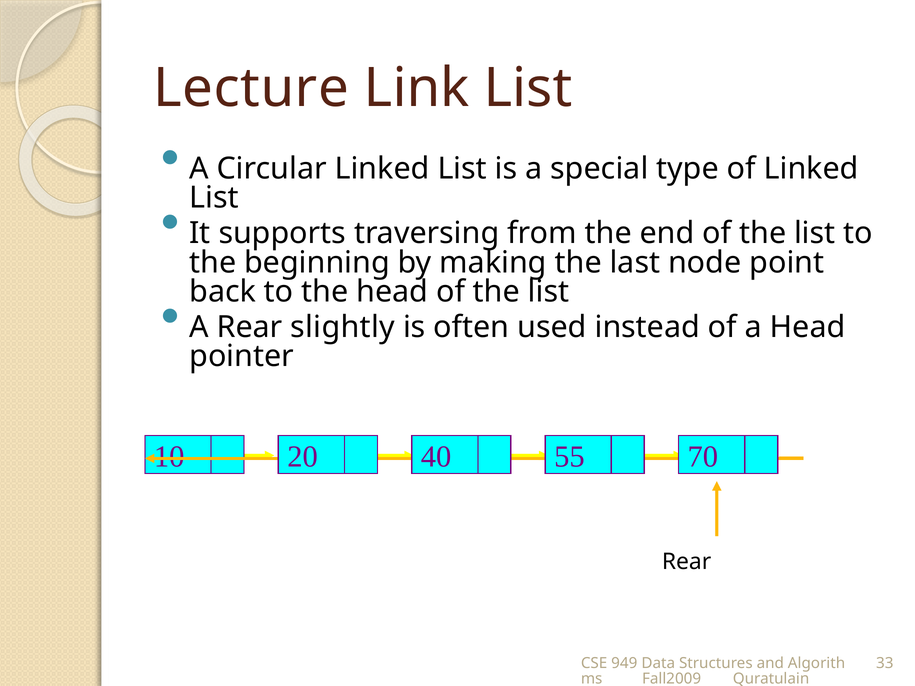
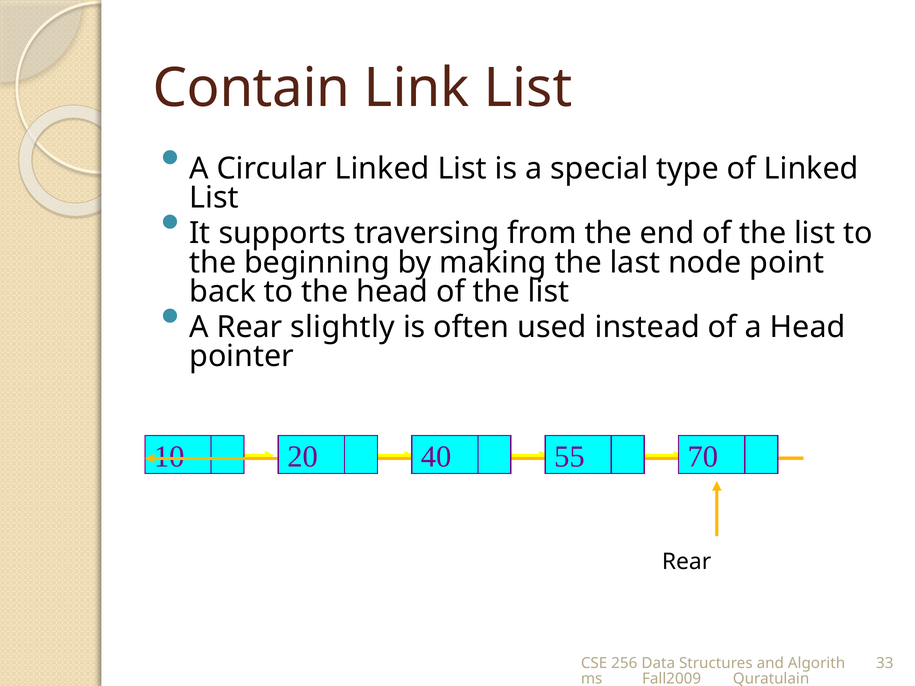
Lecture: Lecture -> Contain
949: 949 -> 256
